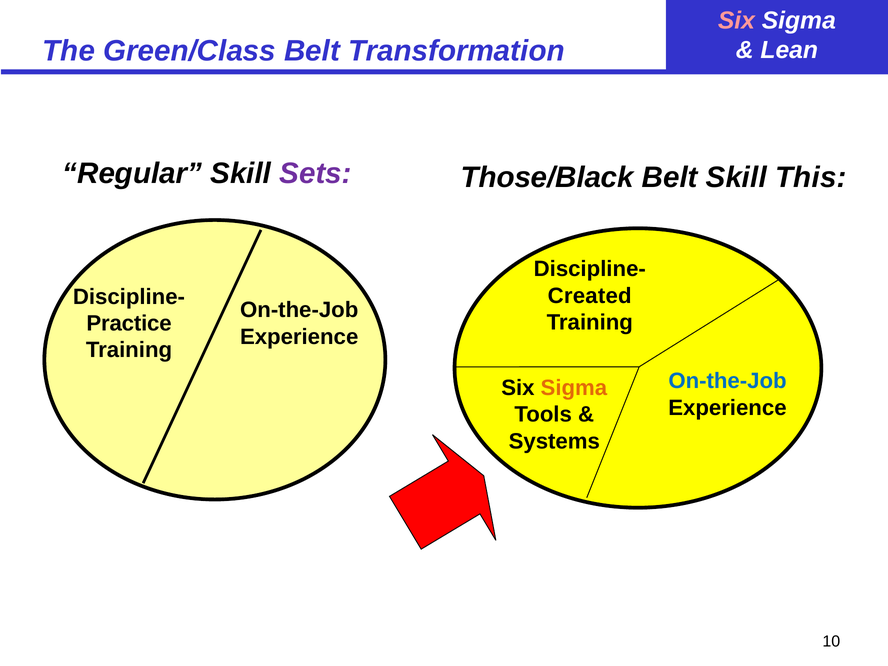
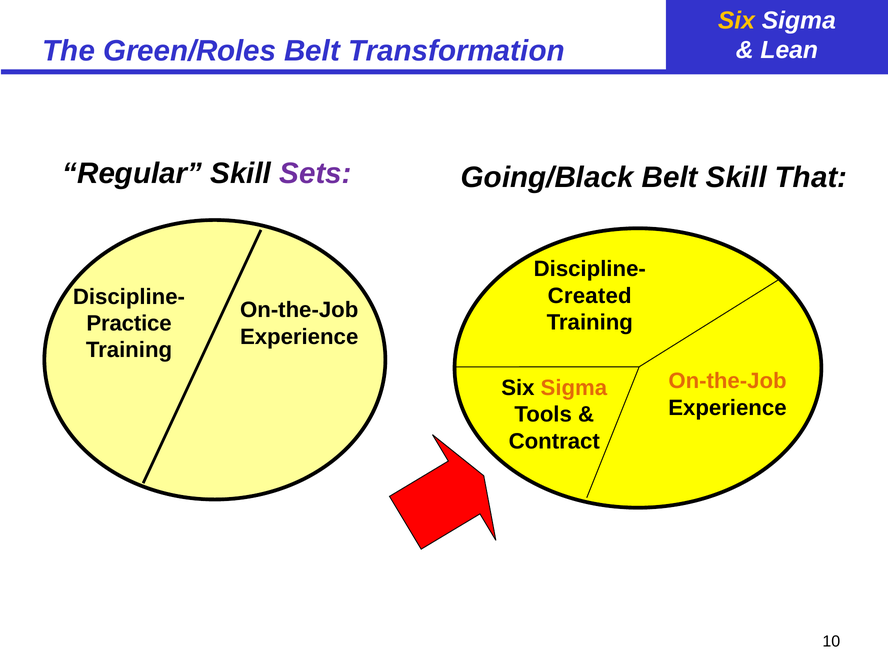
Six at (736, 21) colour: pink -> yellow
Green/Class: Green/Class -> Green/Roles
Those/Black: Those/Black -> Going/Black
This: This -> That
On-the-Job at (728, 381) colour: blue -> orange
Systems: Systems -> Contract
